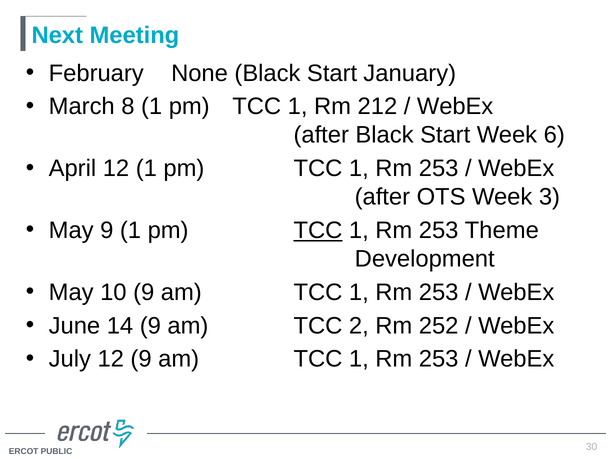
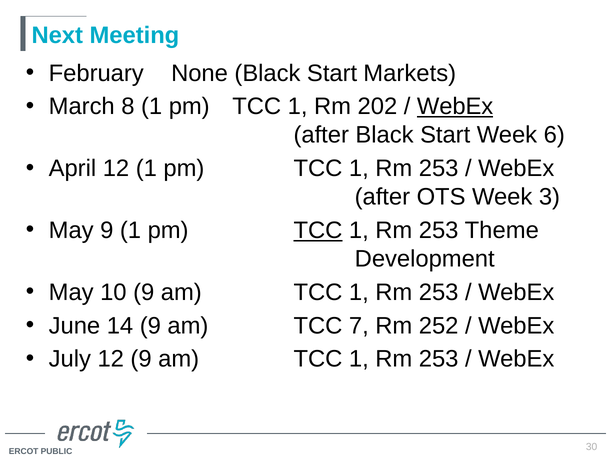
January: January -> Markets
212: 212 -> 202
WebEx at (455, 107) underline: none -> present
2: 2 -> 7
